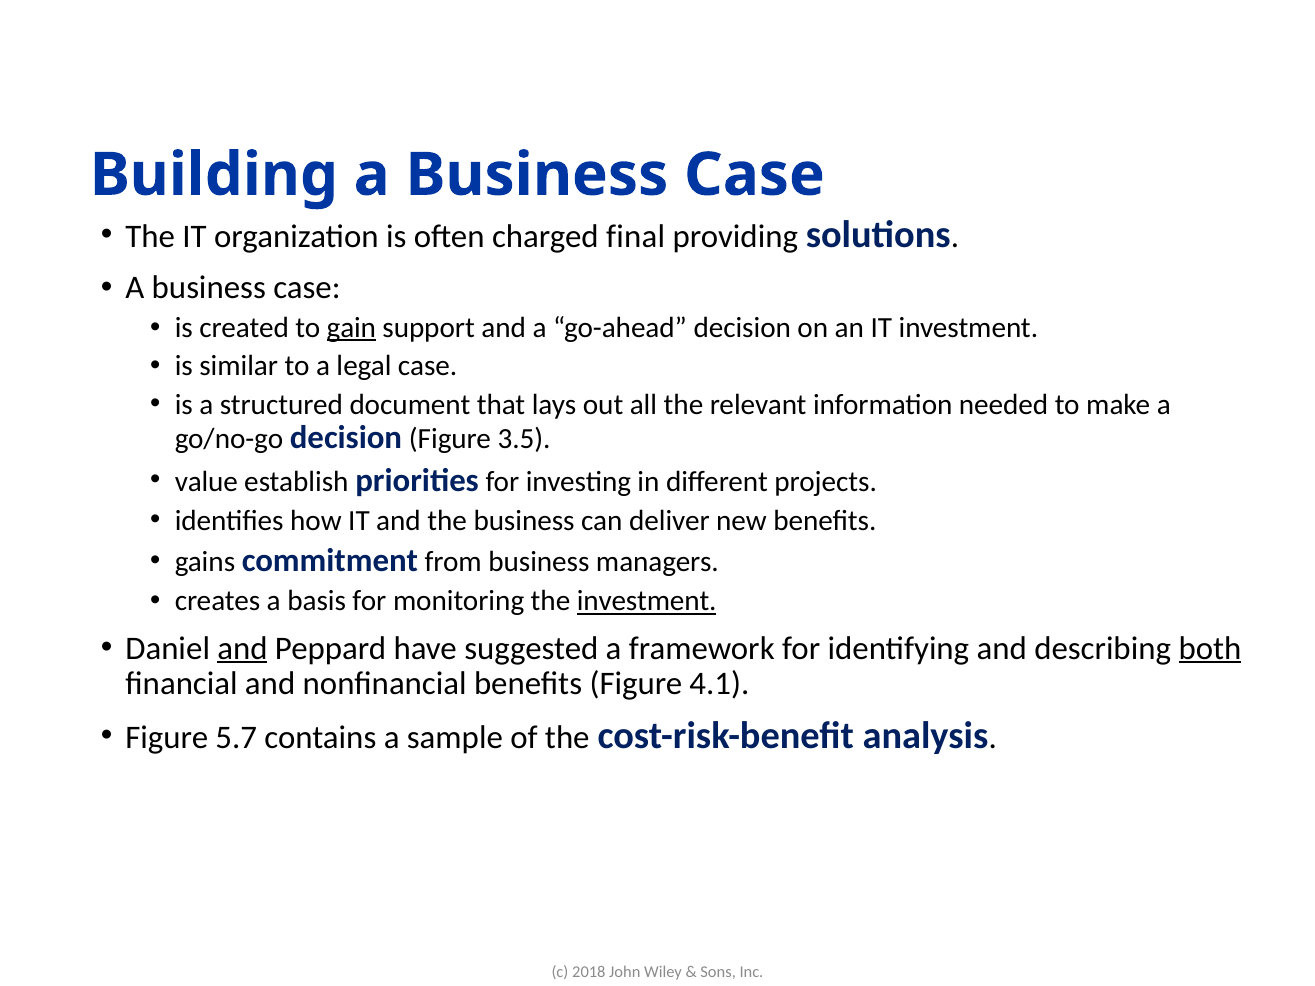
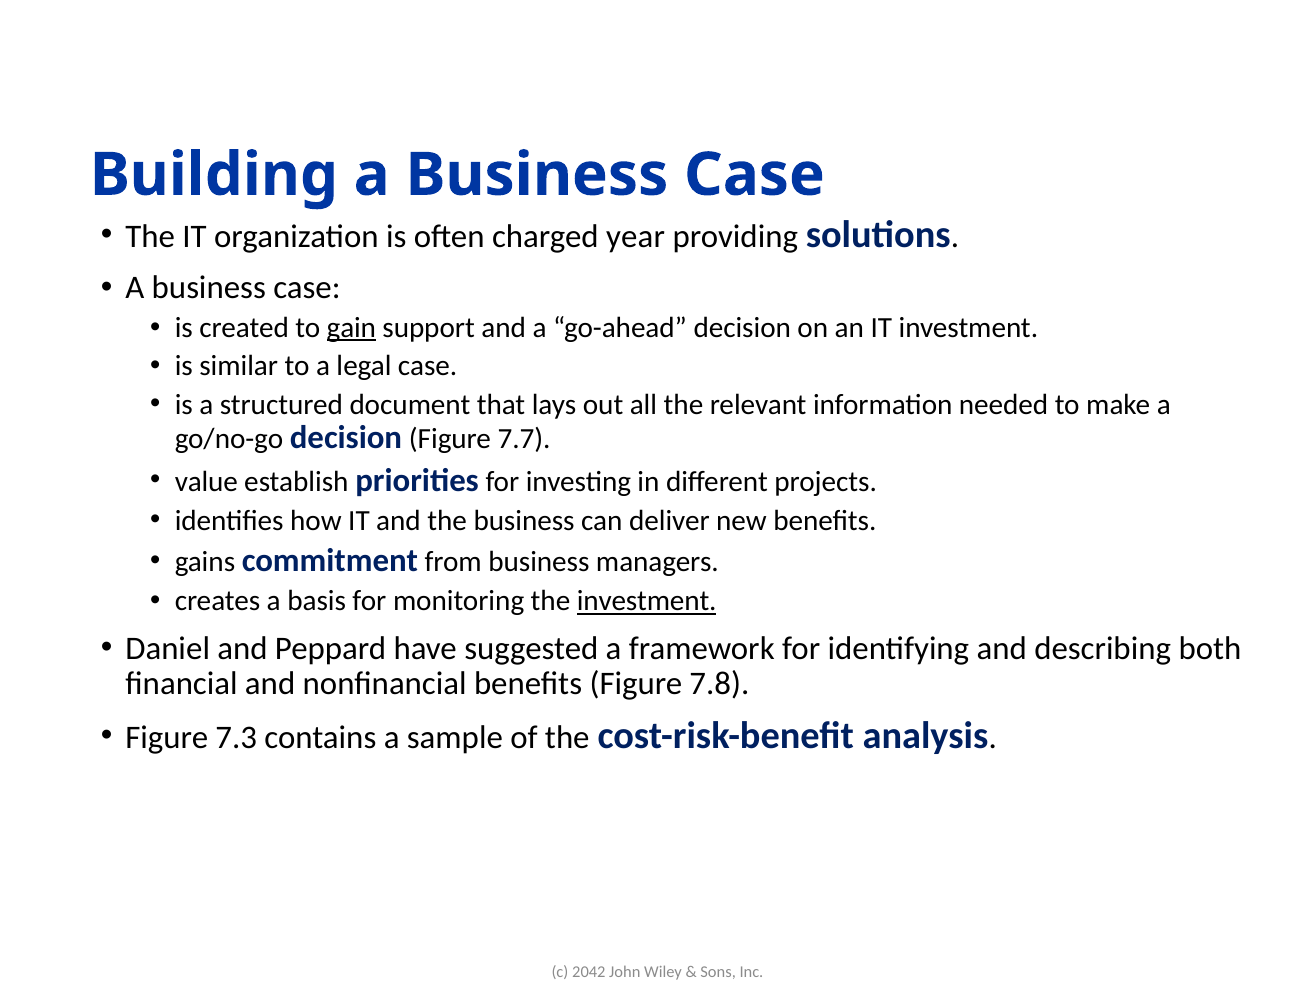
final: final -> year
3.5: 3.5 -> 7.7
and at (242, 649) underline: present -> none
both underline: present -> none
4.1: 4.1 -> 7.8
5.7: 5.7 -> 7.3
2018: 2018 -> 2042
